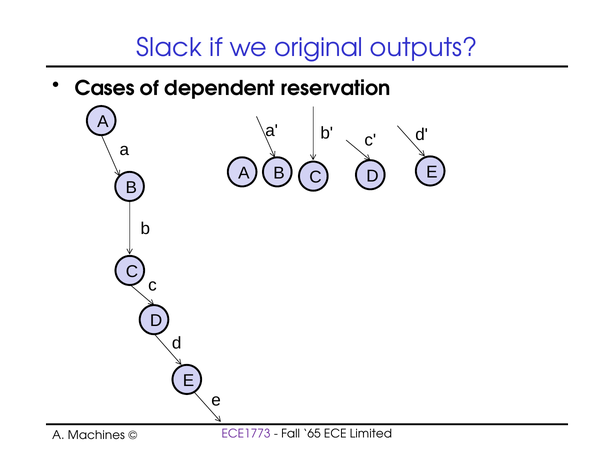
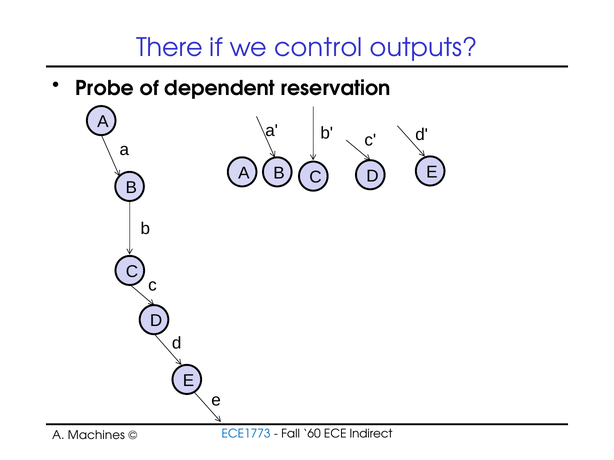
Slack: Slack -> There
original: original -> control
Cases: Cases -> Probe
ECE1773 colour: purple -> blue
65: 65 -> 60
Limited: Limited -> Indirect
